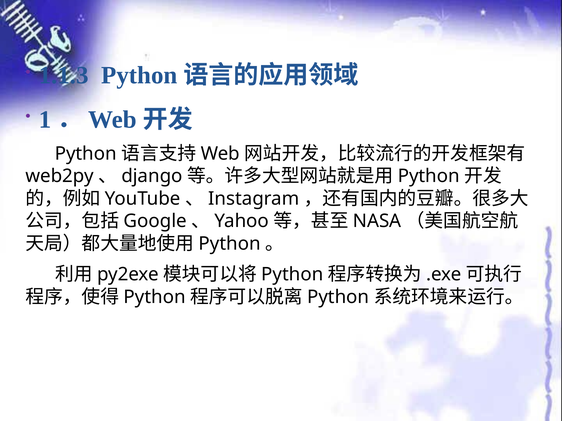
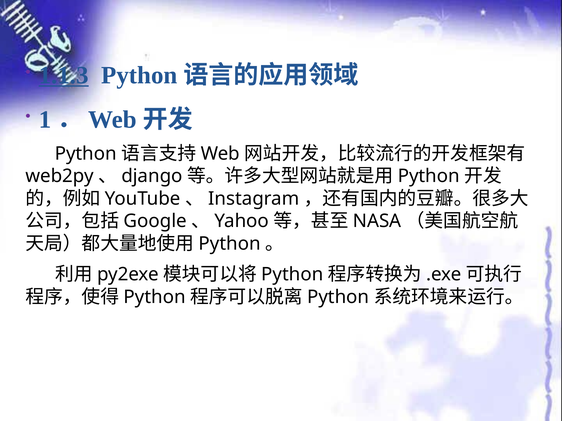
1.1.3 underline: none -> present
